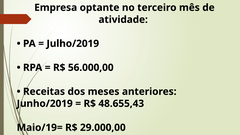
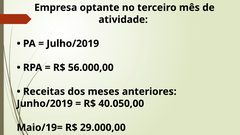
48.655,43: 48.655,43 -> 40.050,00
